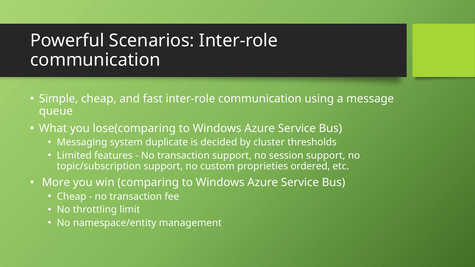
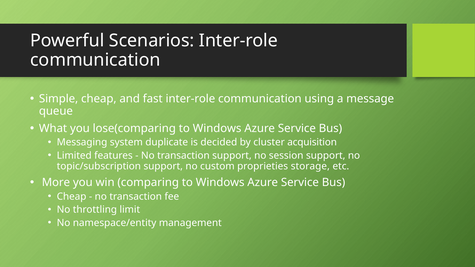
thresholds: thresholds -> acquisition
ordered: ordered -> storage
